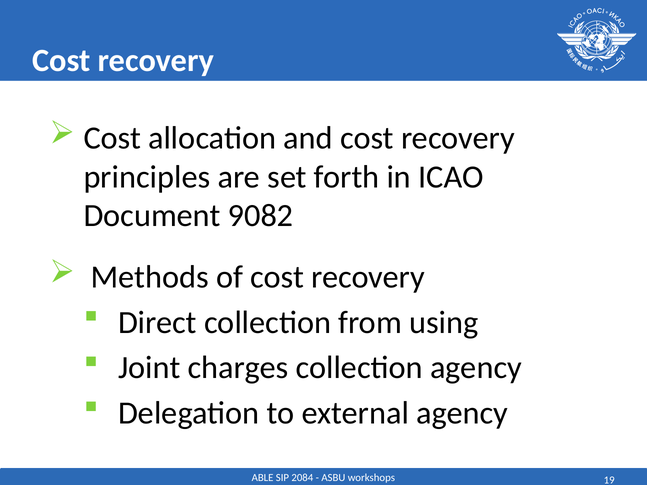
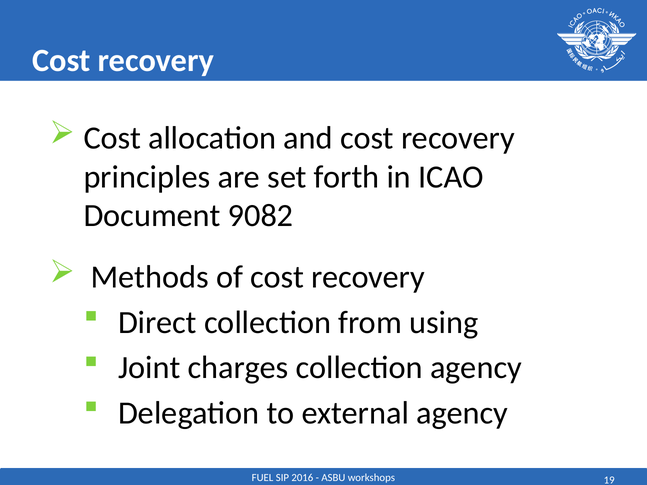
ABLE: ABLE -> FUEL
2084: 2084 -> 2016
